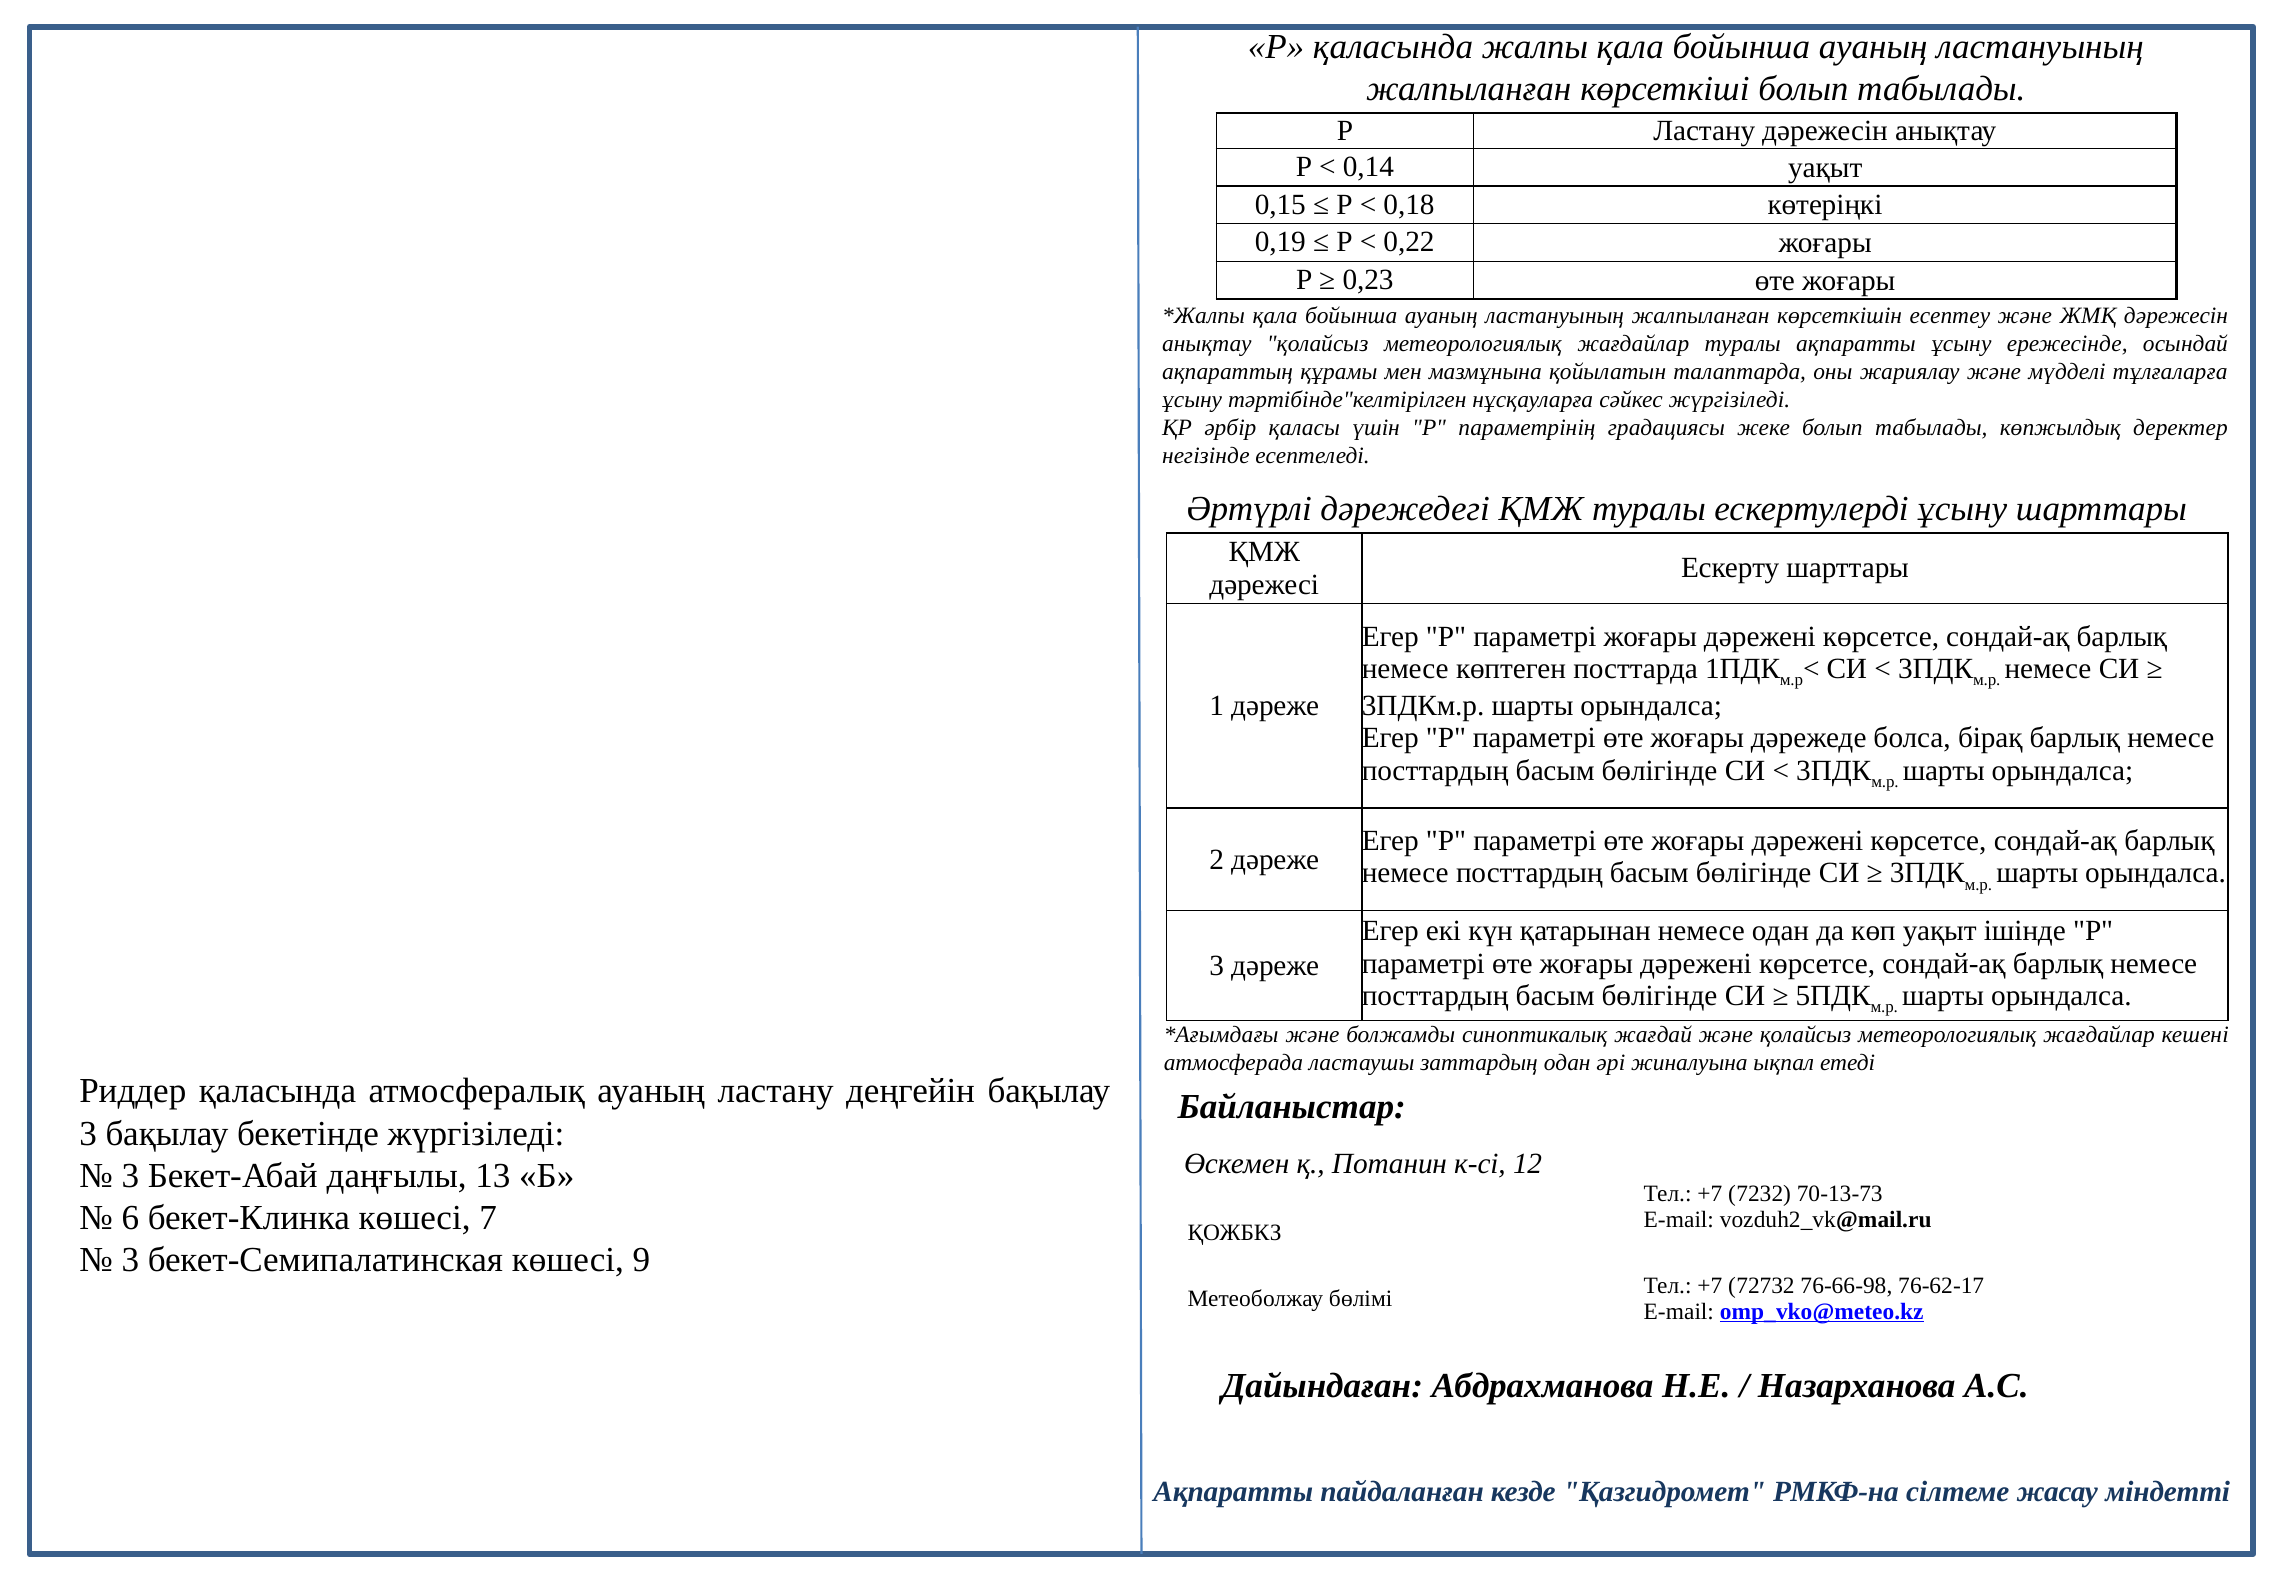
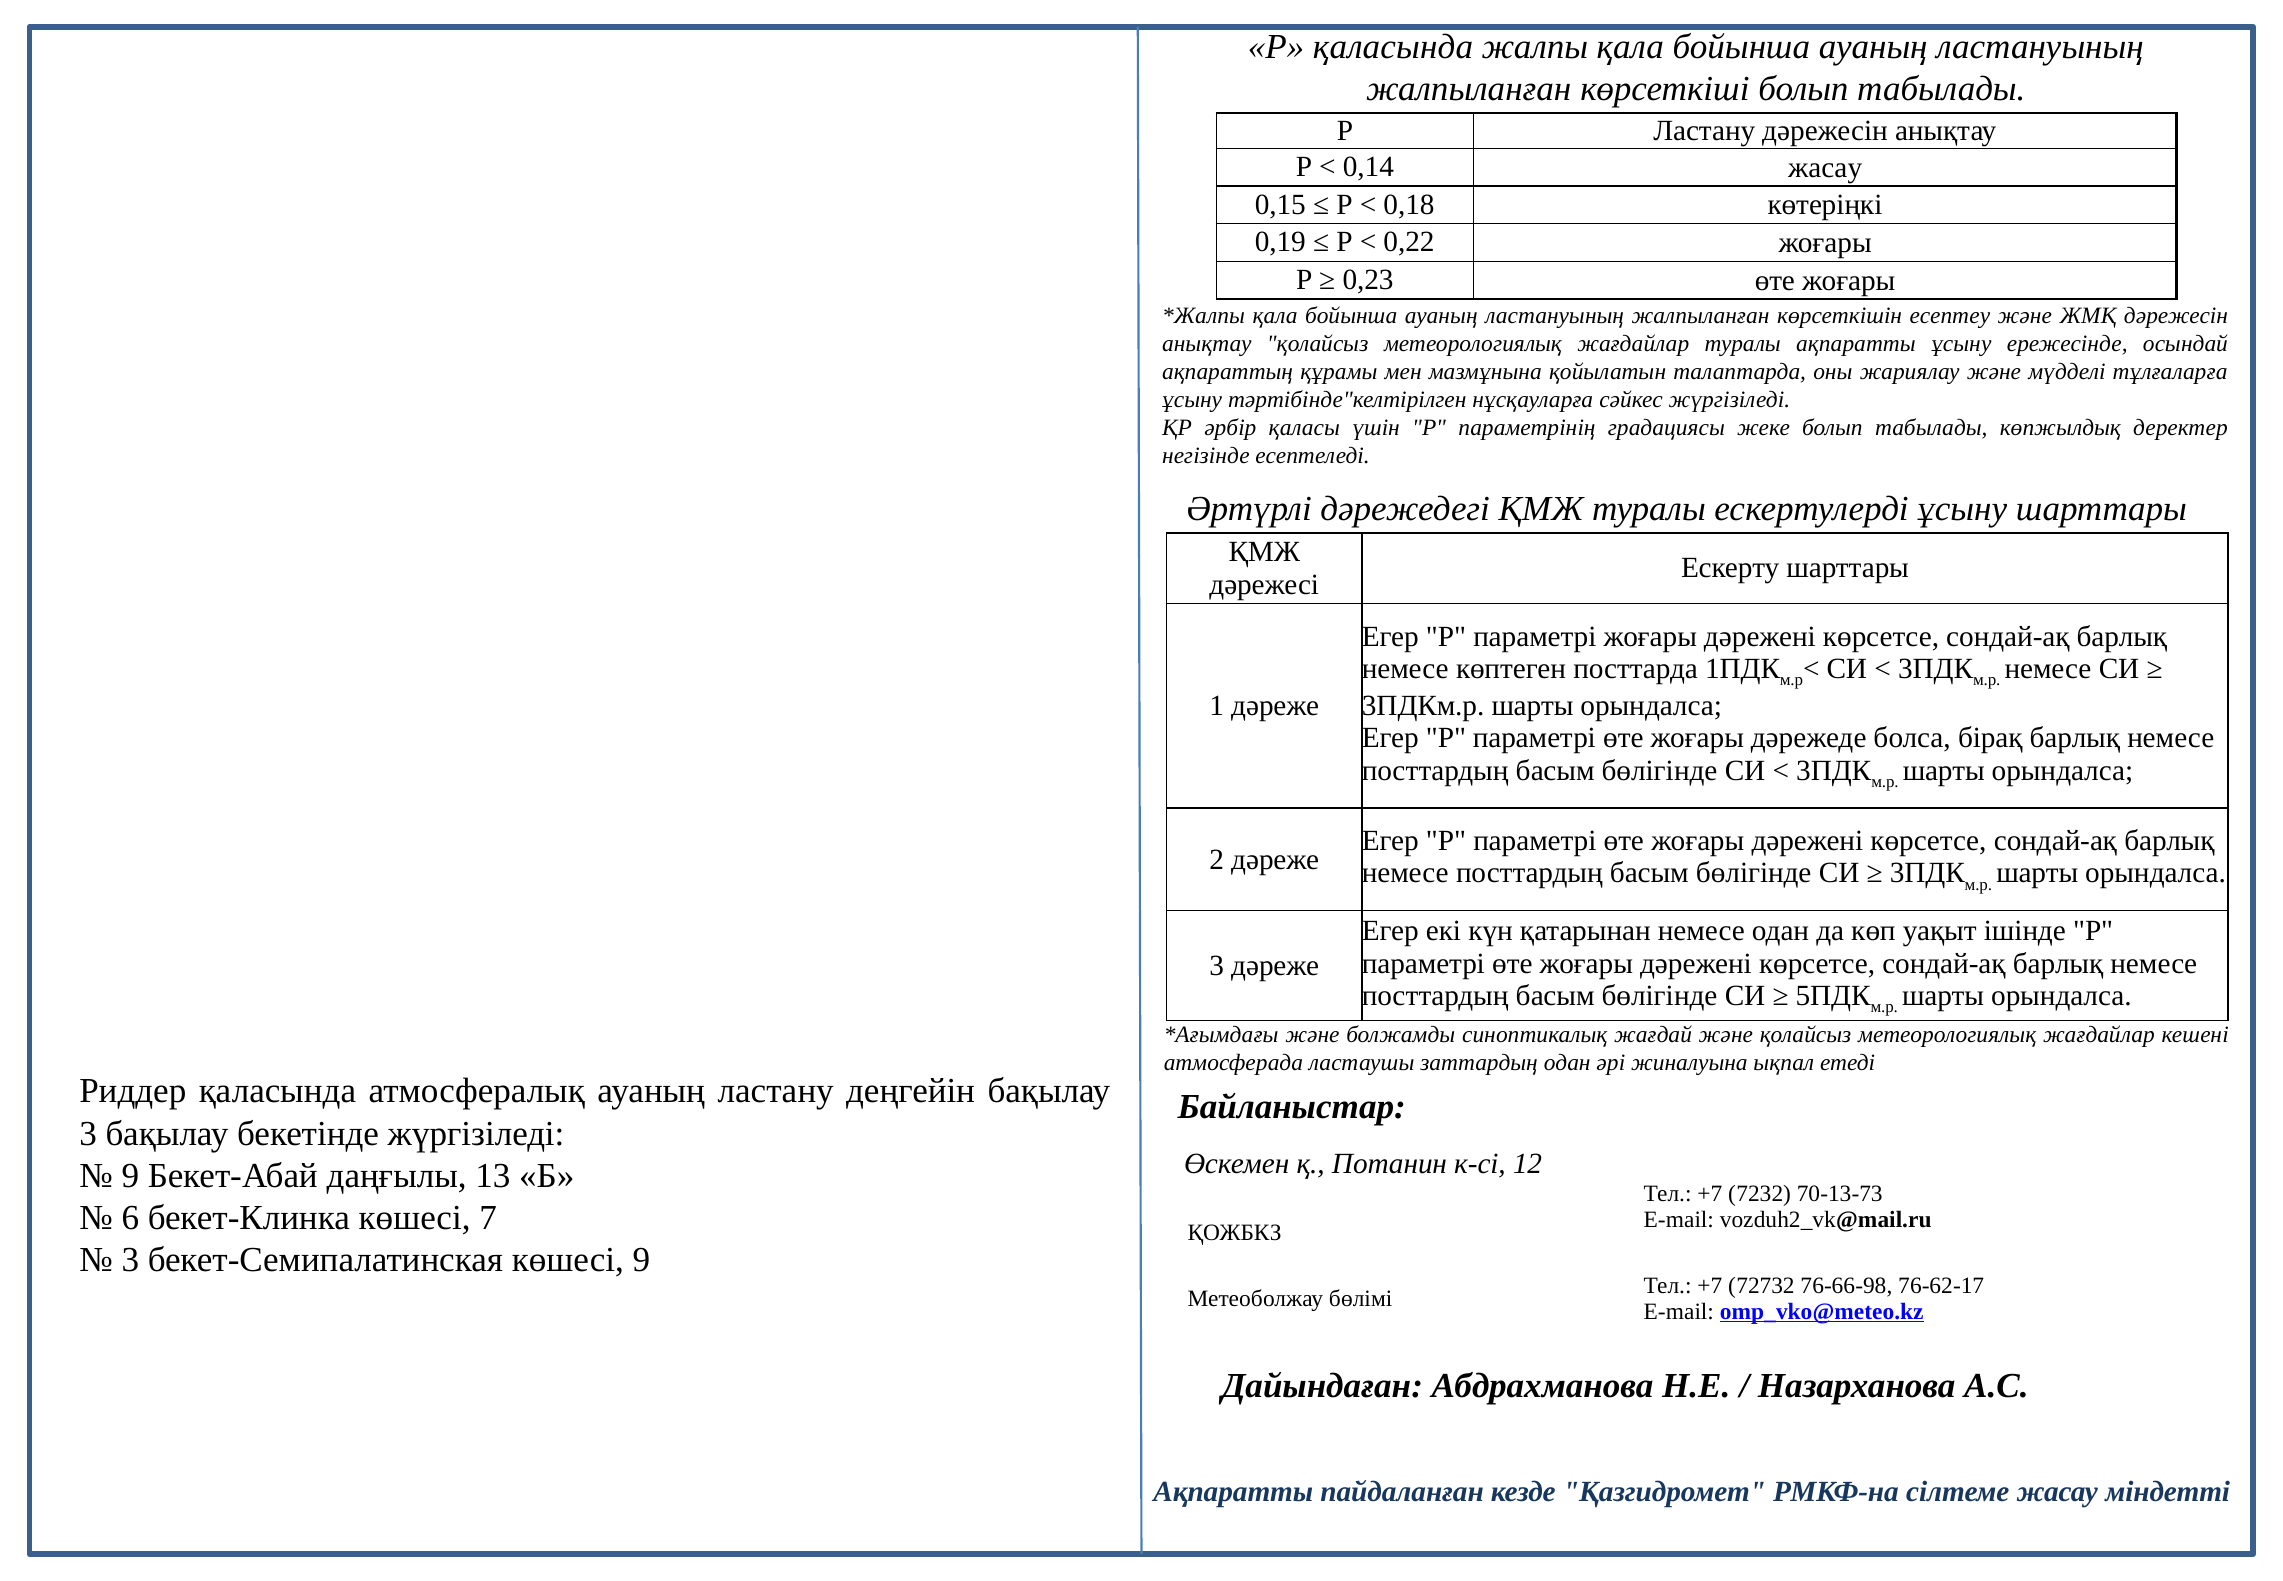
0,14 уақыт: уақыт -> жасау
3 at (130, 1175): 3 -> 9
